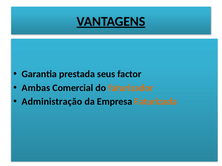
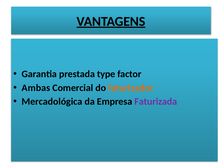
seus: seus -> type
Administração: Administração -> Mercadológica
Faturizada colour: orange -> purple
